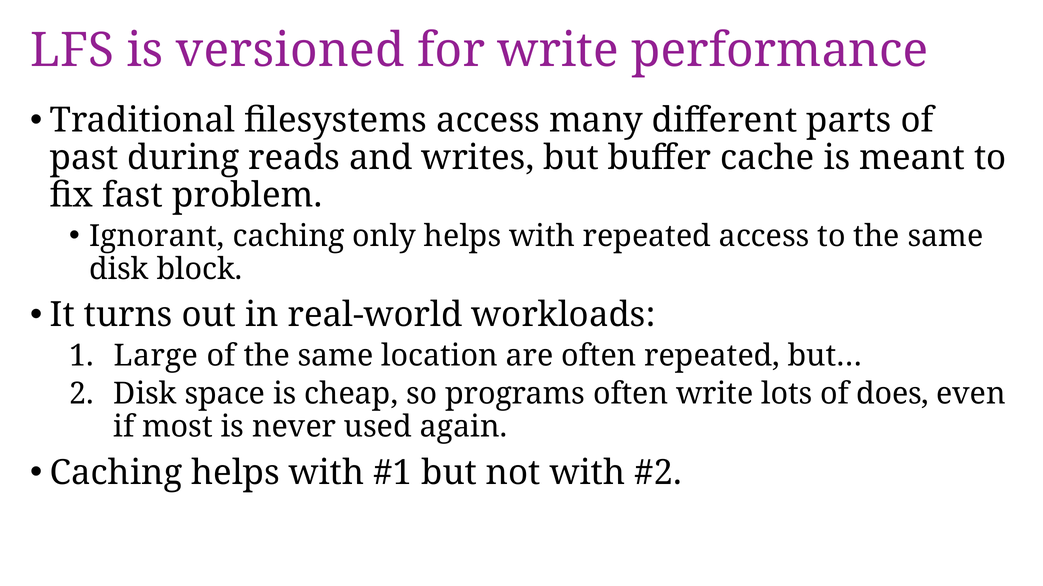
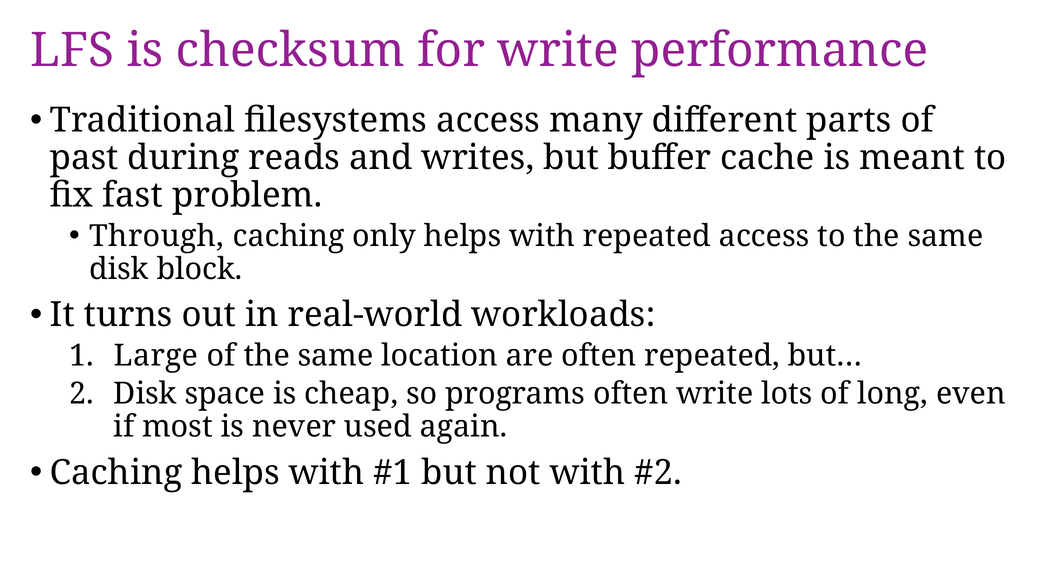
versioned: versioned -> checksum
Ignorant: Ignorant -> Through
does: does -> long
